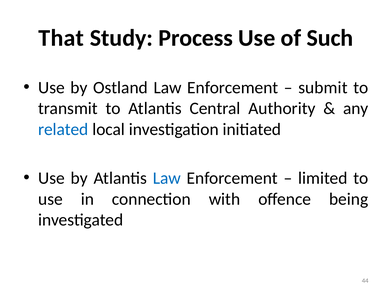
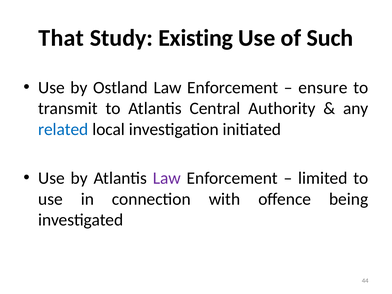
Process: Process -> Existing
submit: submit -> ensure
Law at (167, 178) colour: blue -> purple
